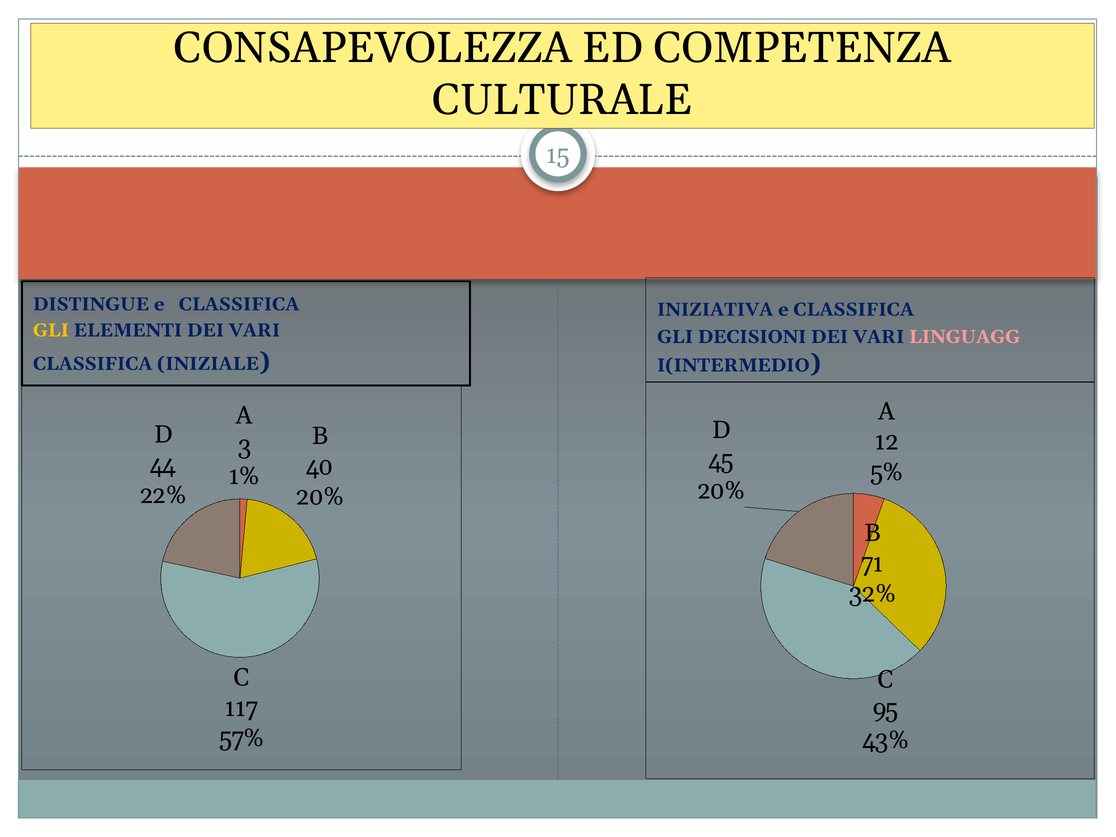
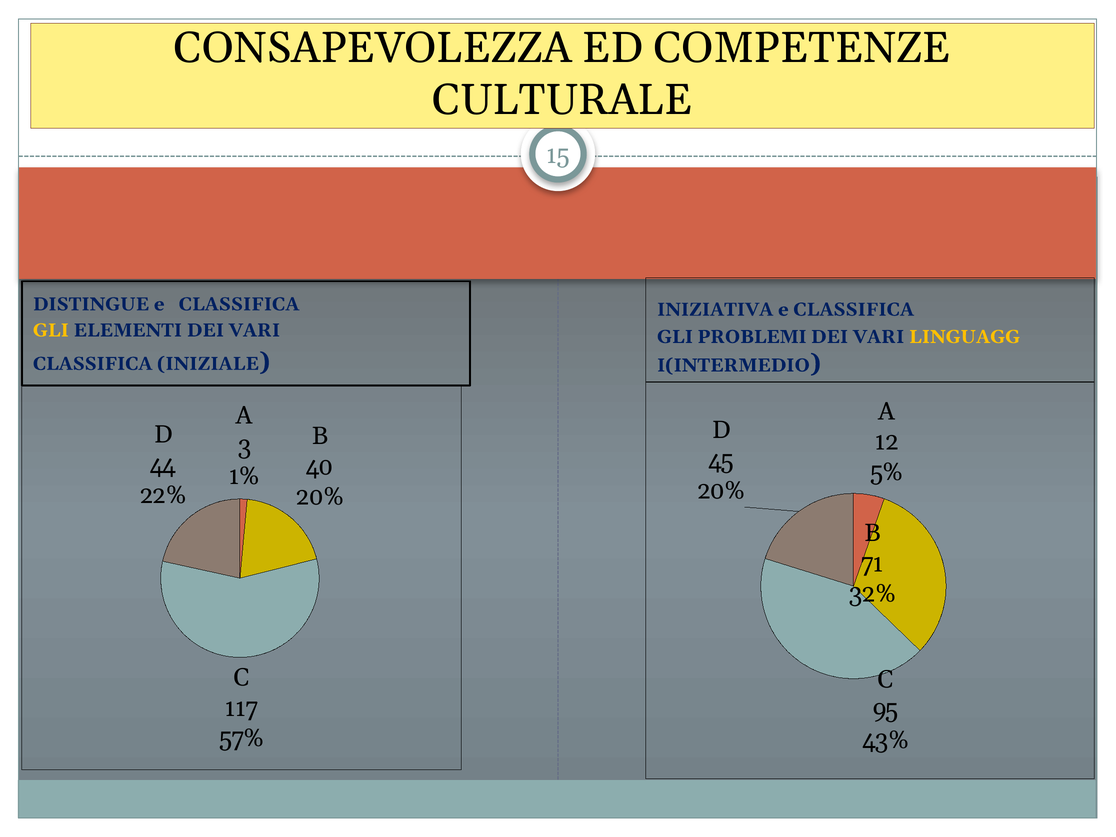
COMPETENZA: COMPETENZA -> COMPETENZE
DECISIONI: DECISIONI -> PROBLEMI
LINGUAGG colour: pink -> yellow
